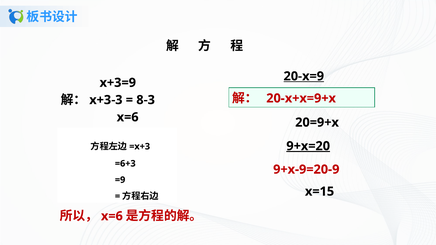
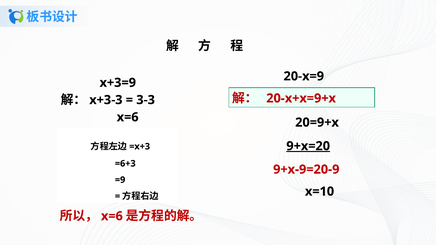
20-x=9 underline: present -> none
8-3: 8-3 -> 3-3
x=15: x=15 -> x=10
